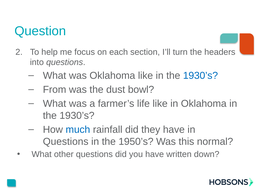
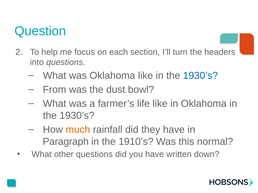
much colour: blue -> orange
Questions at (66, 142): Questions -> Paragraph
1950’s: 1950’s -> 1910’s
